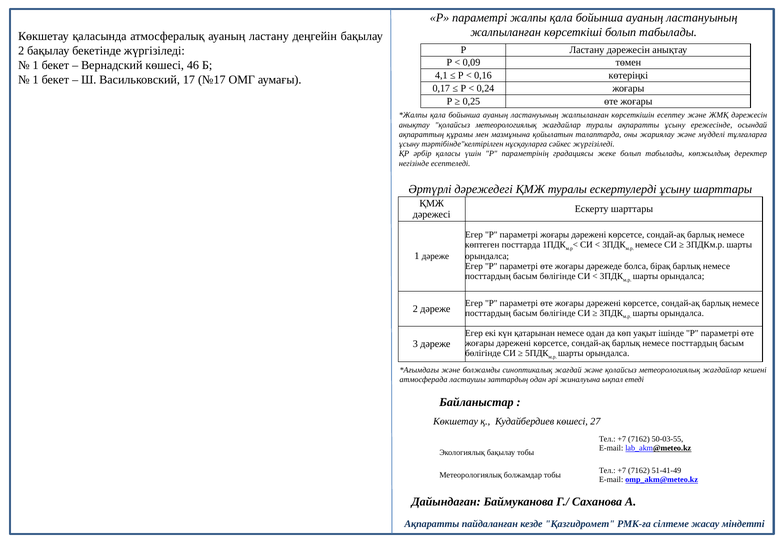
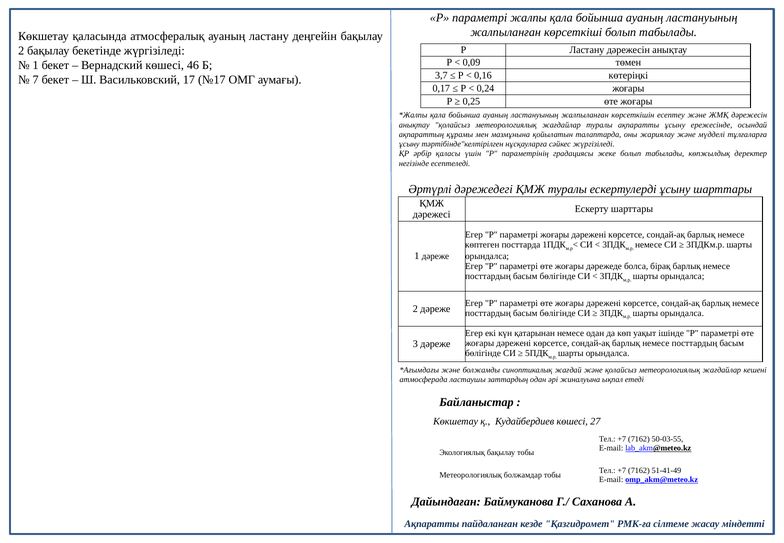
4,1: 4,1 -> 3,7
1 at (36, 80): 1 -> 7
